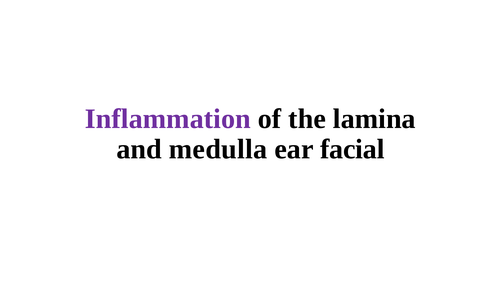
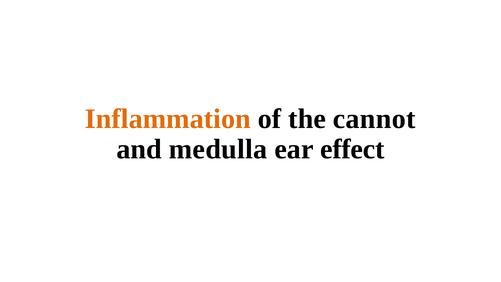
Inflammation colour: purple -> orange
lamina: lamina -> cannot
facial: facial -> effect
